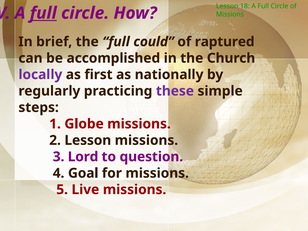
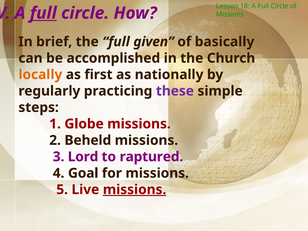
could: could -> given
raptured: raptured -> basically
locally colour: purple -> orange
2 Lesson: Lesson -> Beheld
question: question -> raptured
missions at (135, 190) underline: none -> present
